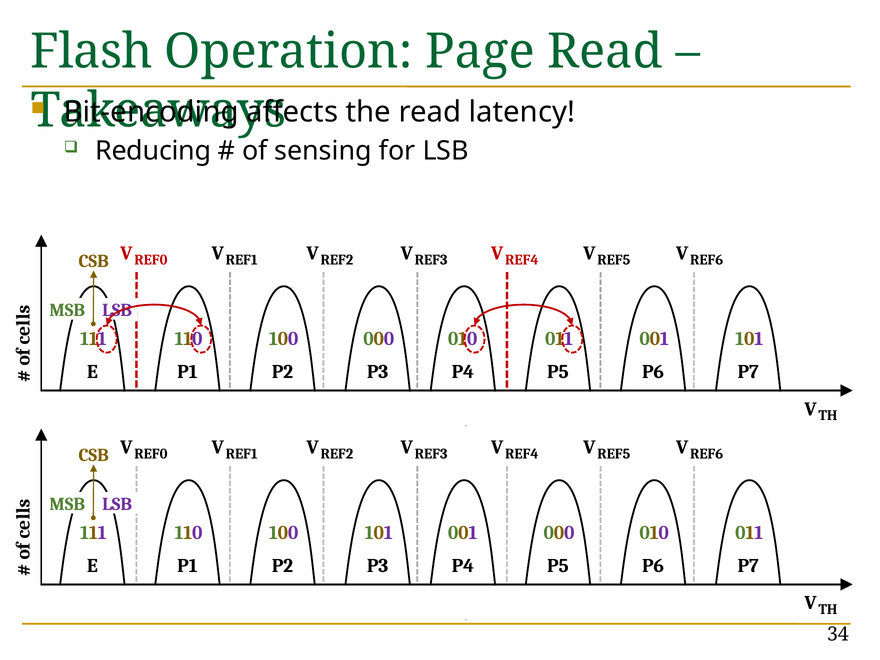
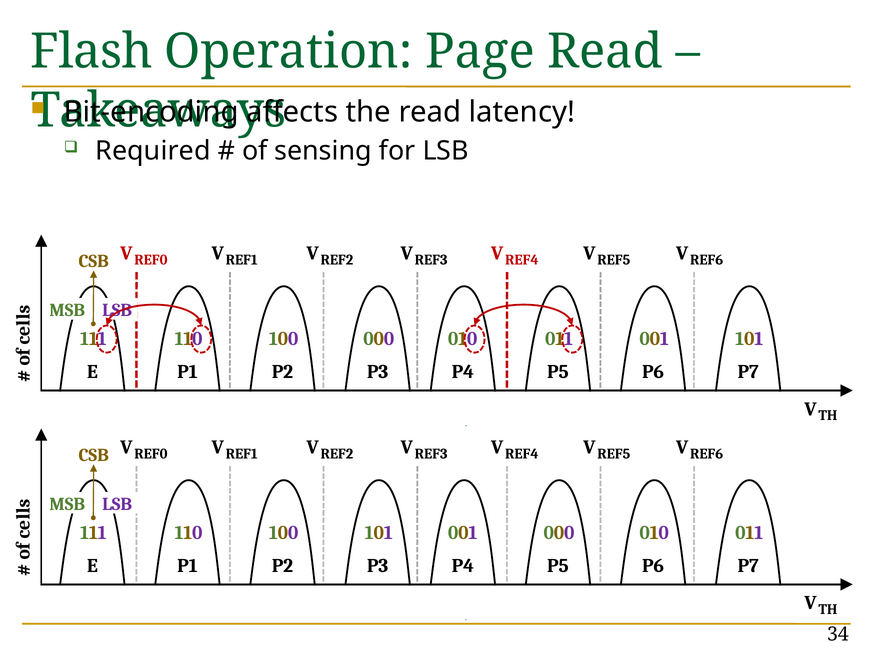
Reducing: Reducing -> Required
